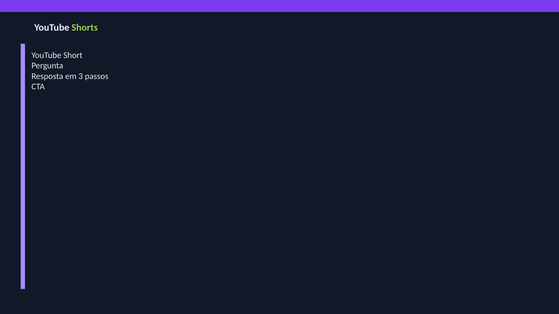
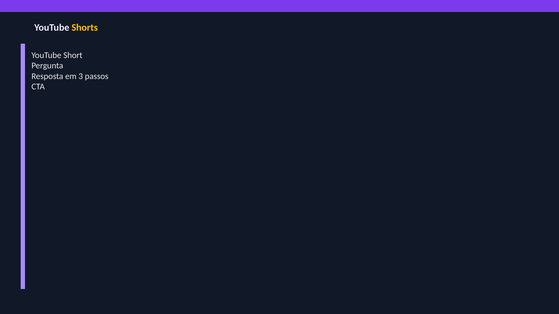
Shorts colour: light green -> yellow
